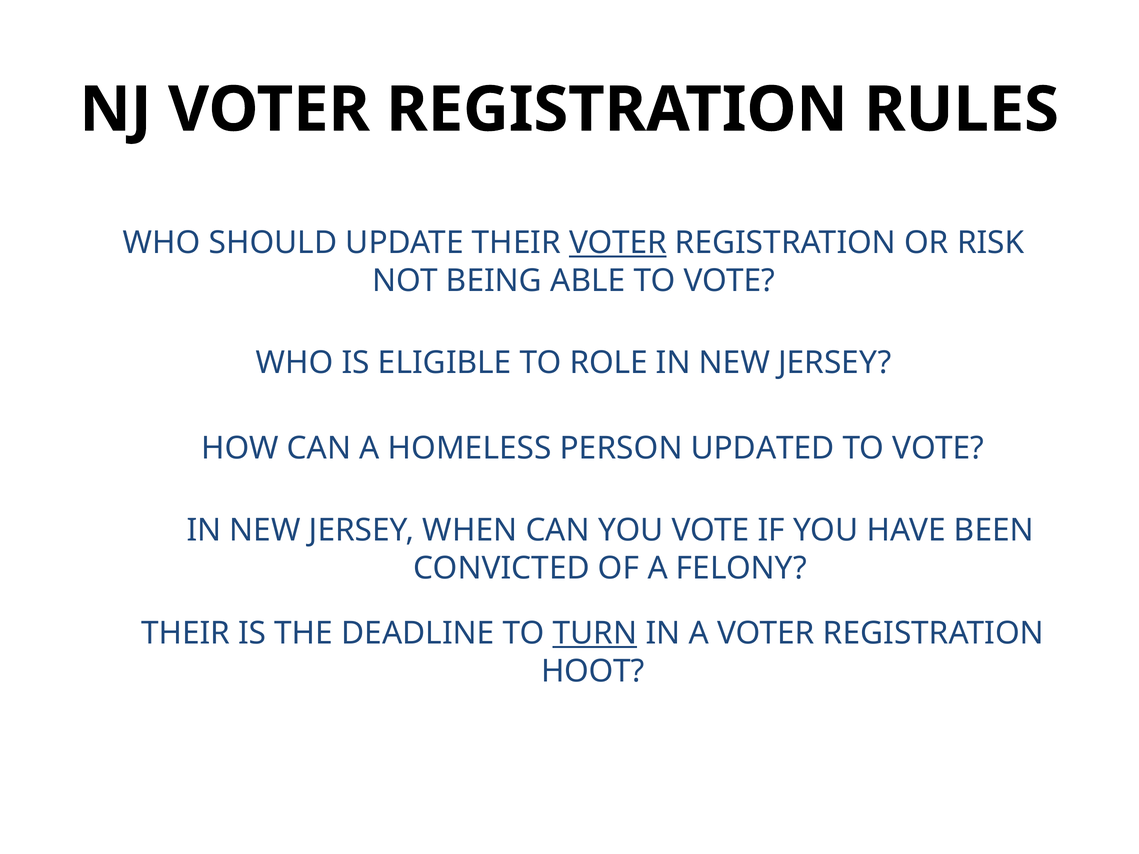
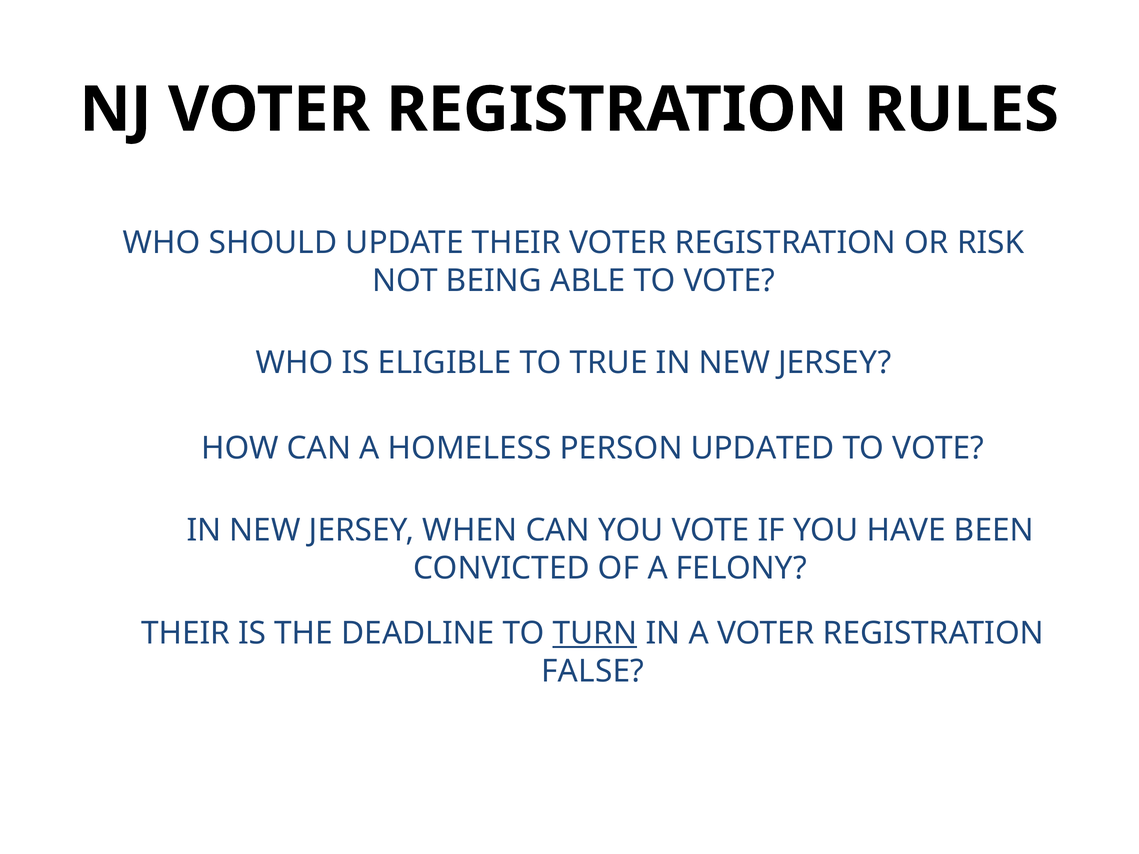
VOTER at (618, 243) underline: present -> none
ROLE: ROLE -> TRUE
HOOT: HOOT -> FALSE
